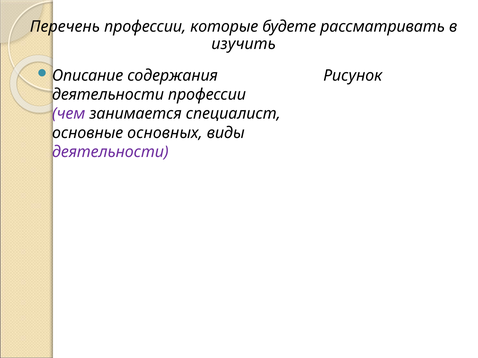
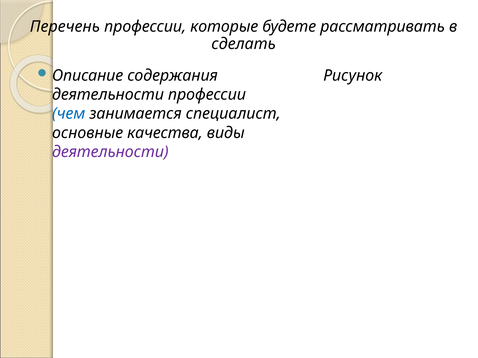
изучить: изучить -> сделать
чем colour: purple -> blue
основных: основных -> качества
